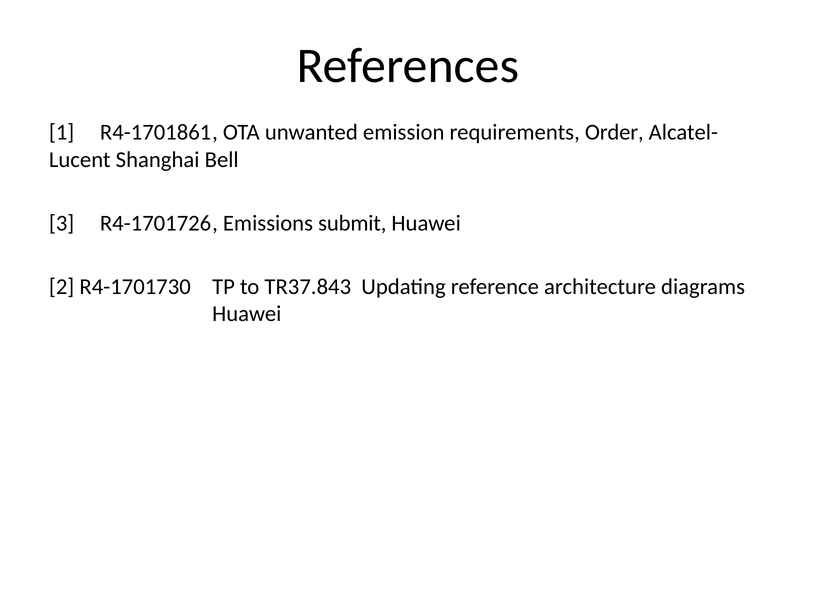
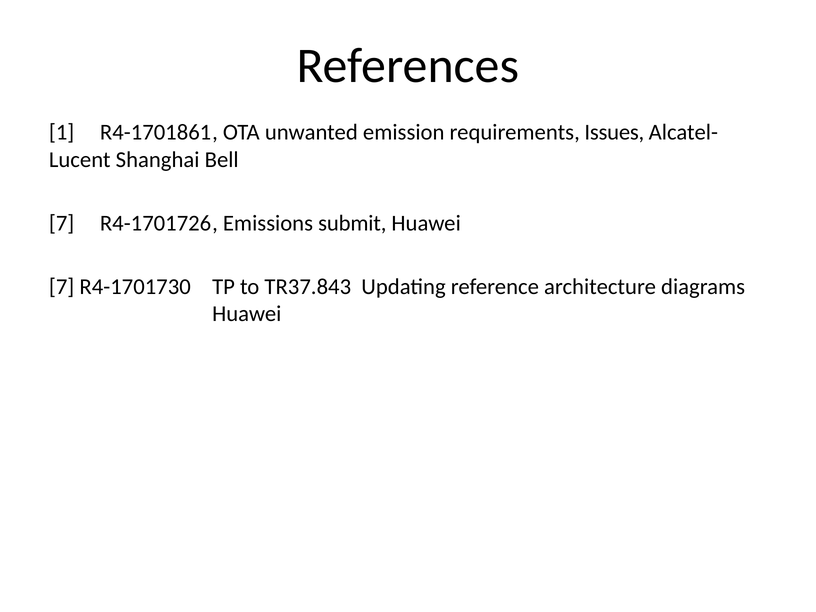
Order: Order -> Issues
3 at (62, 223): 3 -> 7
2 at (62, 287): 2 -> 7
